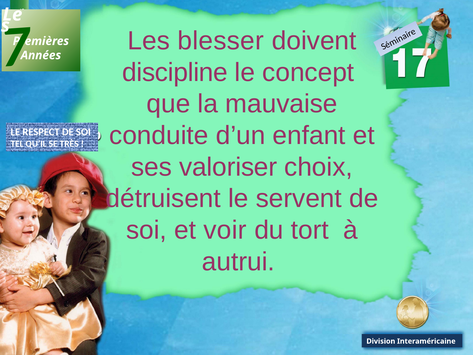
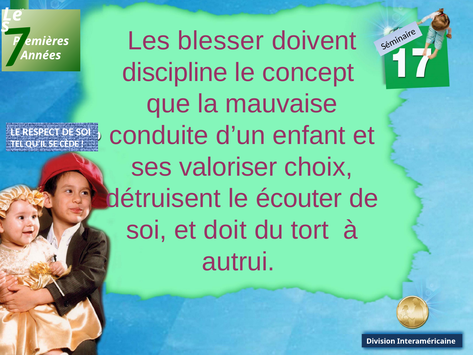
TRÈS: TRÈS -> CÈDE
servent: servent -> écouter
voir: voir -> doit
